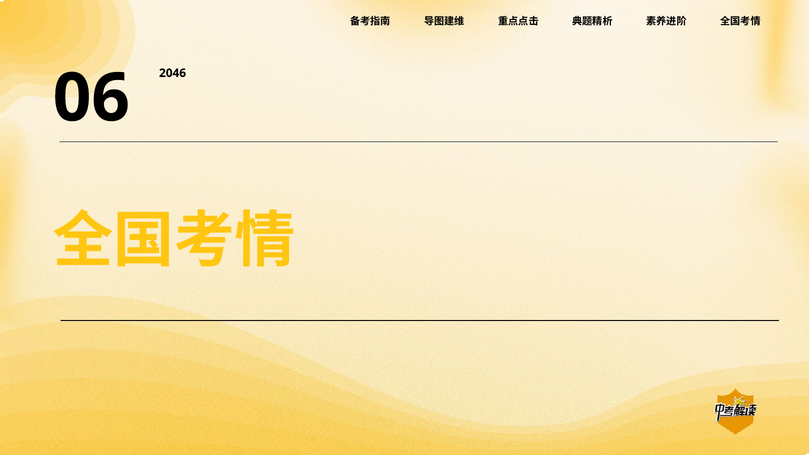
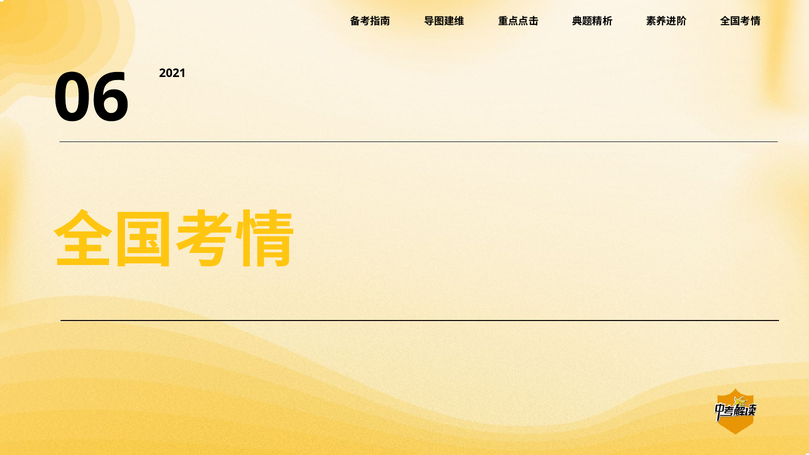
2046: 2046 -> 2021
